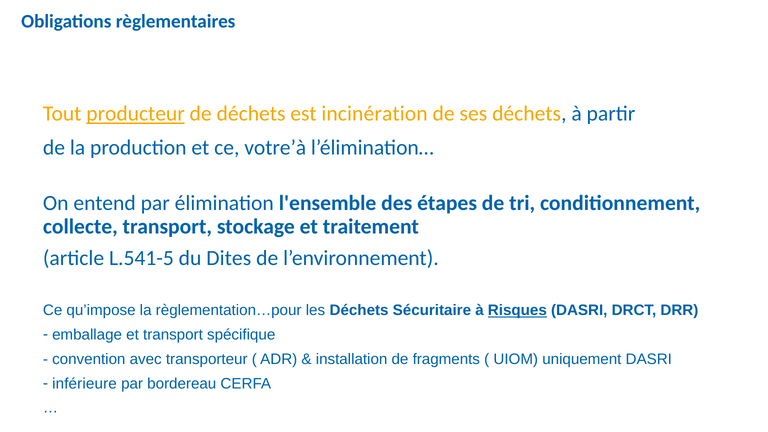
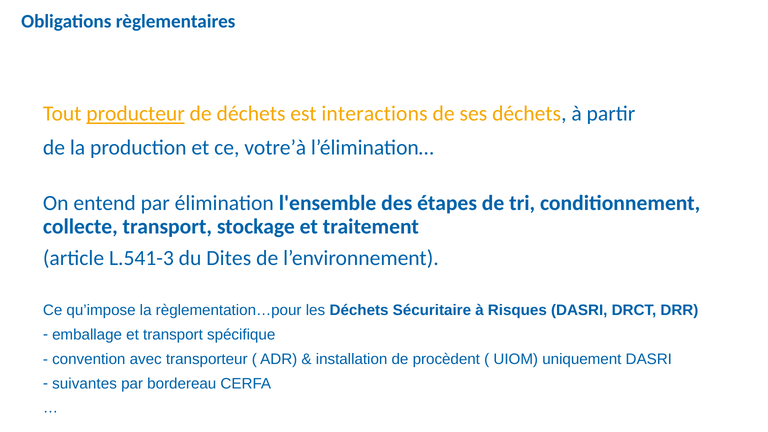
incinération: incinération -> interactions
L.541-5: L.541-5 -> L.541-3
Risques underline: present -> none
fragments: fragments -> procèdent
inférieure: inférieure -> suivantes
